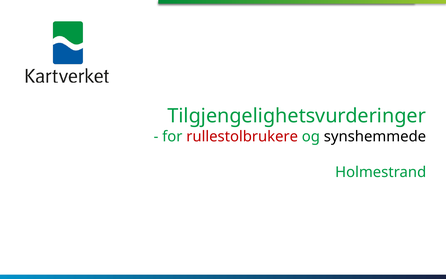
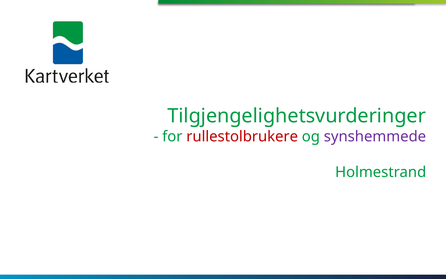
synshemmede colour: black -> purple
